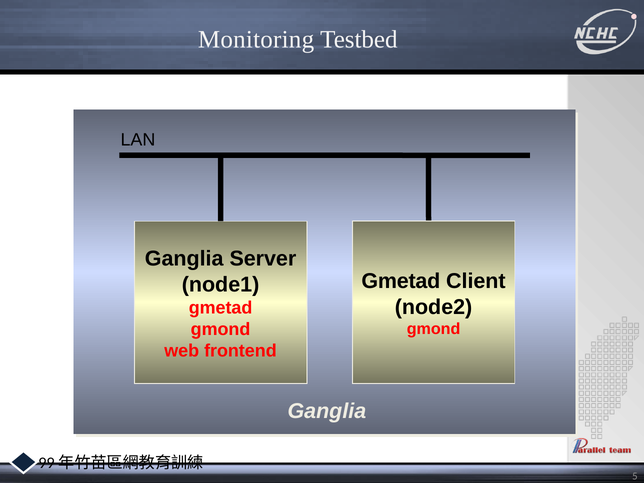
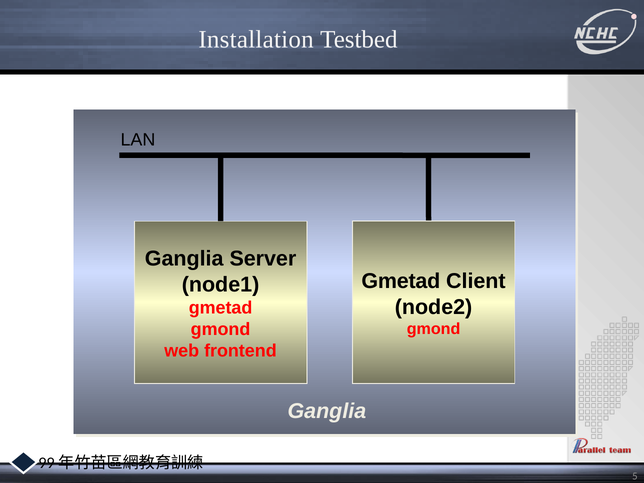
Monitoring: Monitoring -> Installation
